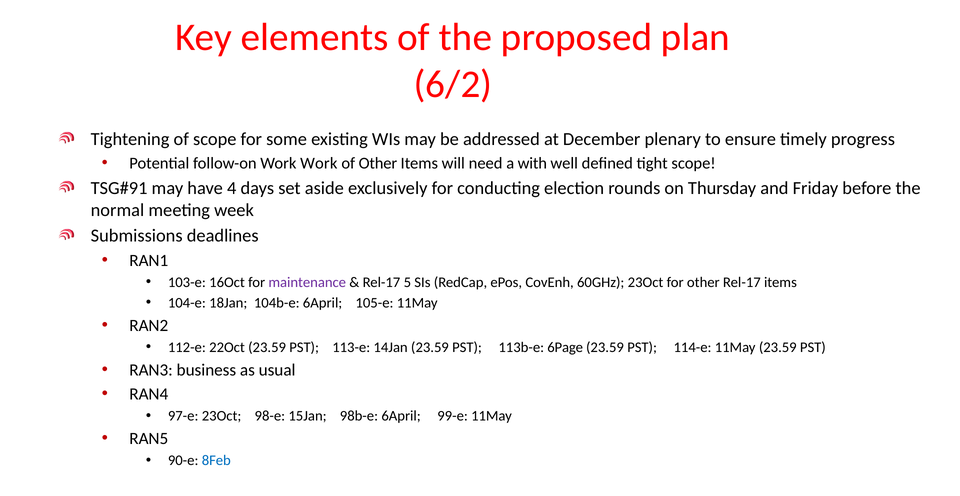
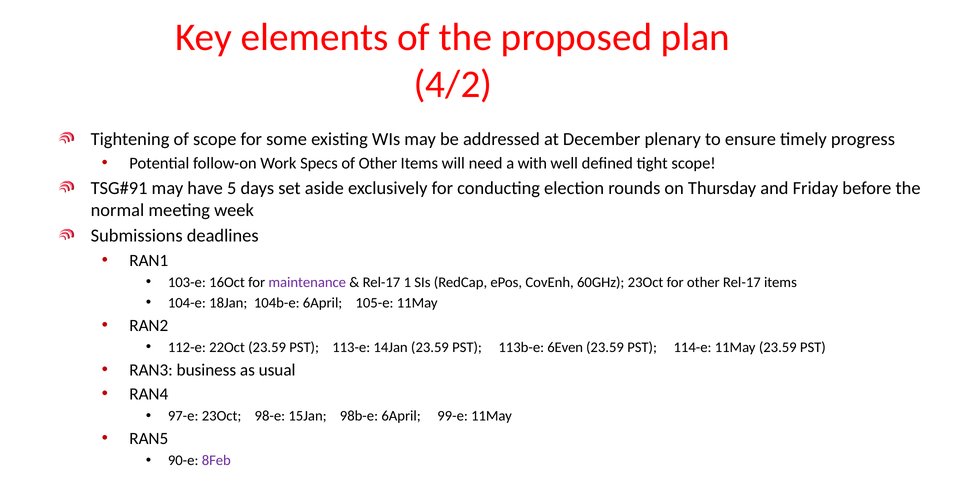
6/2: 6/2 -> 4/2
Work Work: Work -> Specs
4: 4 -> 5
5: 5 -> 1
6Page: 6Page -> 6Even
8Feb colour: blue -> purple
